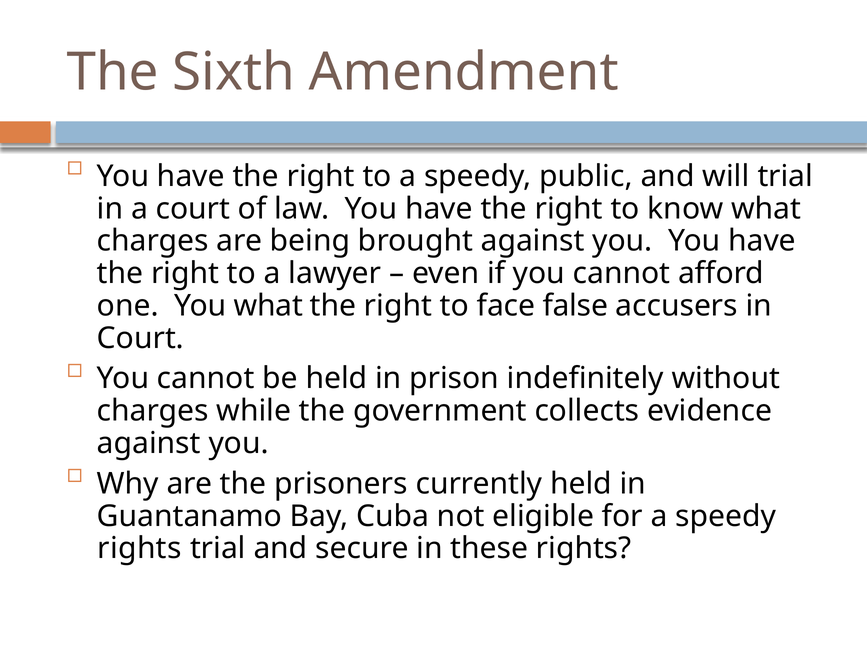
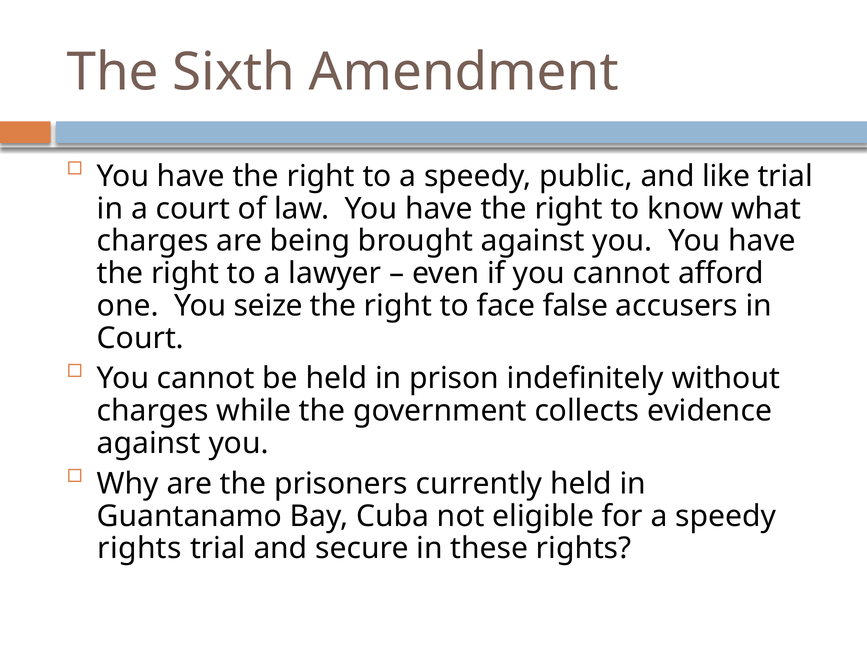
will: will -> like
You what: what -> seize
